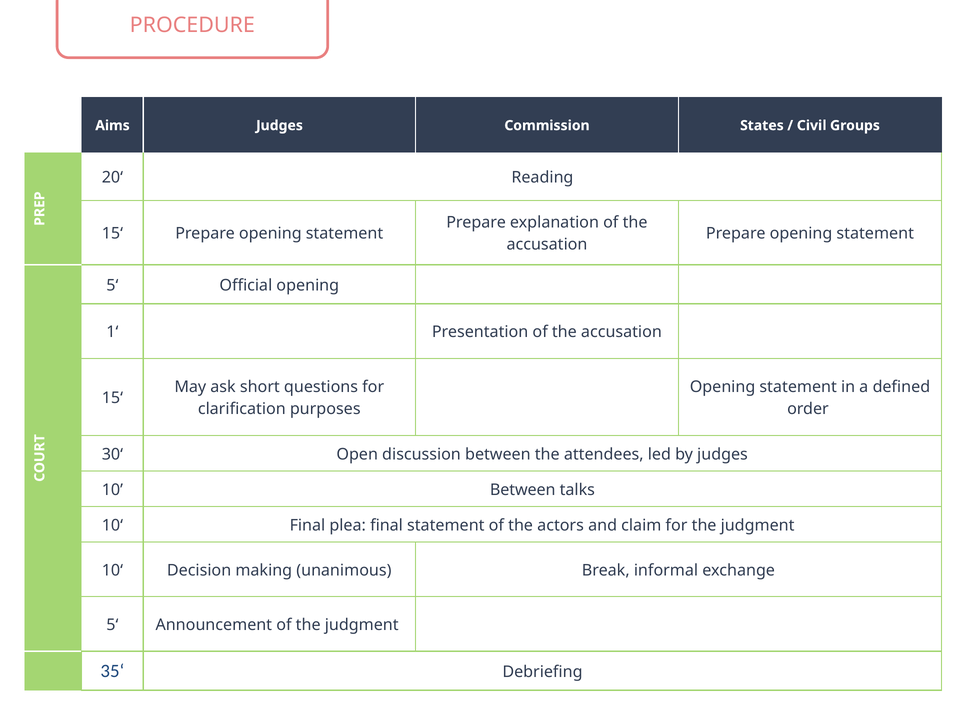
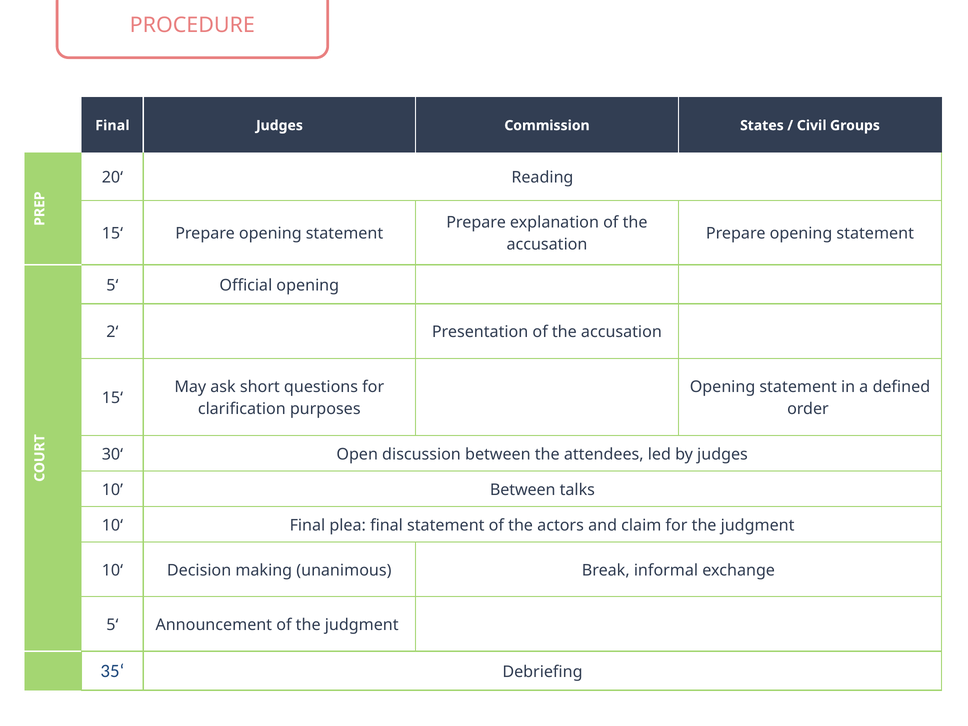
Aims at (112, 126): Aims -> Final
1‘: 1‘ -> 2‘
